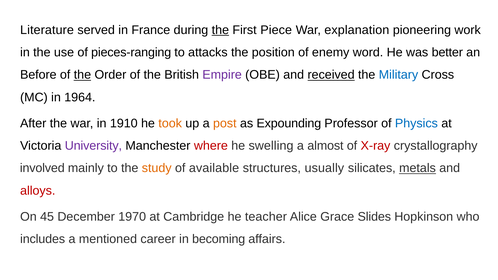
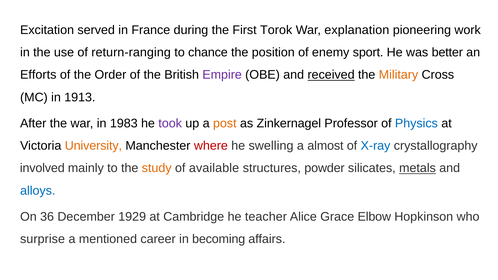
Literature: Literature -> Excitation
the at (220, 30) underline: present -> none
Piece: Piece -> Torok
pieces-ranging: pieces-ranging -> return-ranging
attacks: attacks -> chance
word: word -> sport
Before: Before -> Efforts
the at (82, 75) underline: present -> none
Military colour: blue -> orange
1964: 1964 -> 1913
1910: 1910 -> 1983
took colour: orange -> purple
Expounding: Expounding -> Zinkernagel
University colour: purple -> orange
X-ray colour: red -> blue
usually: usually -> powder
alloys colour: red -> blue
45: 45 -> 36
1970: 1970 -> 1929
Slides: Slides -> Elbow
includes: includes -> surprise
